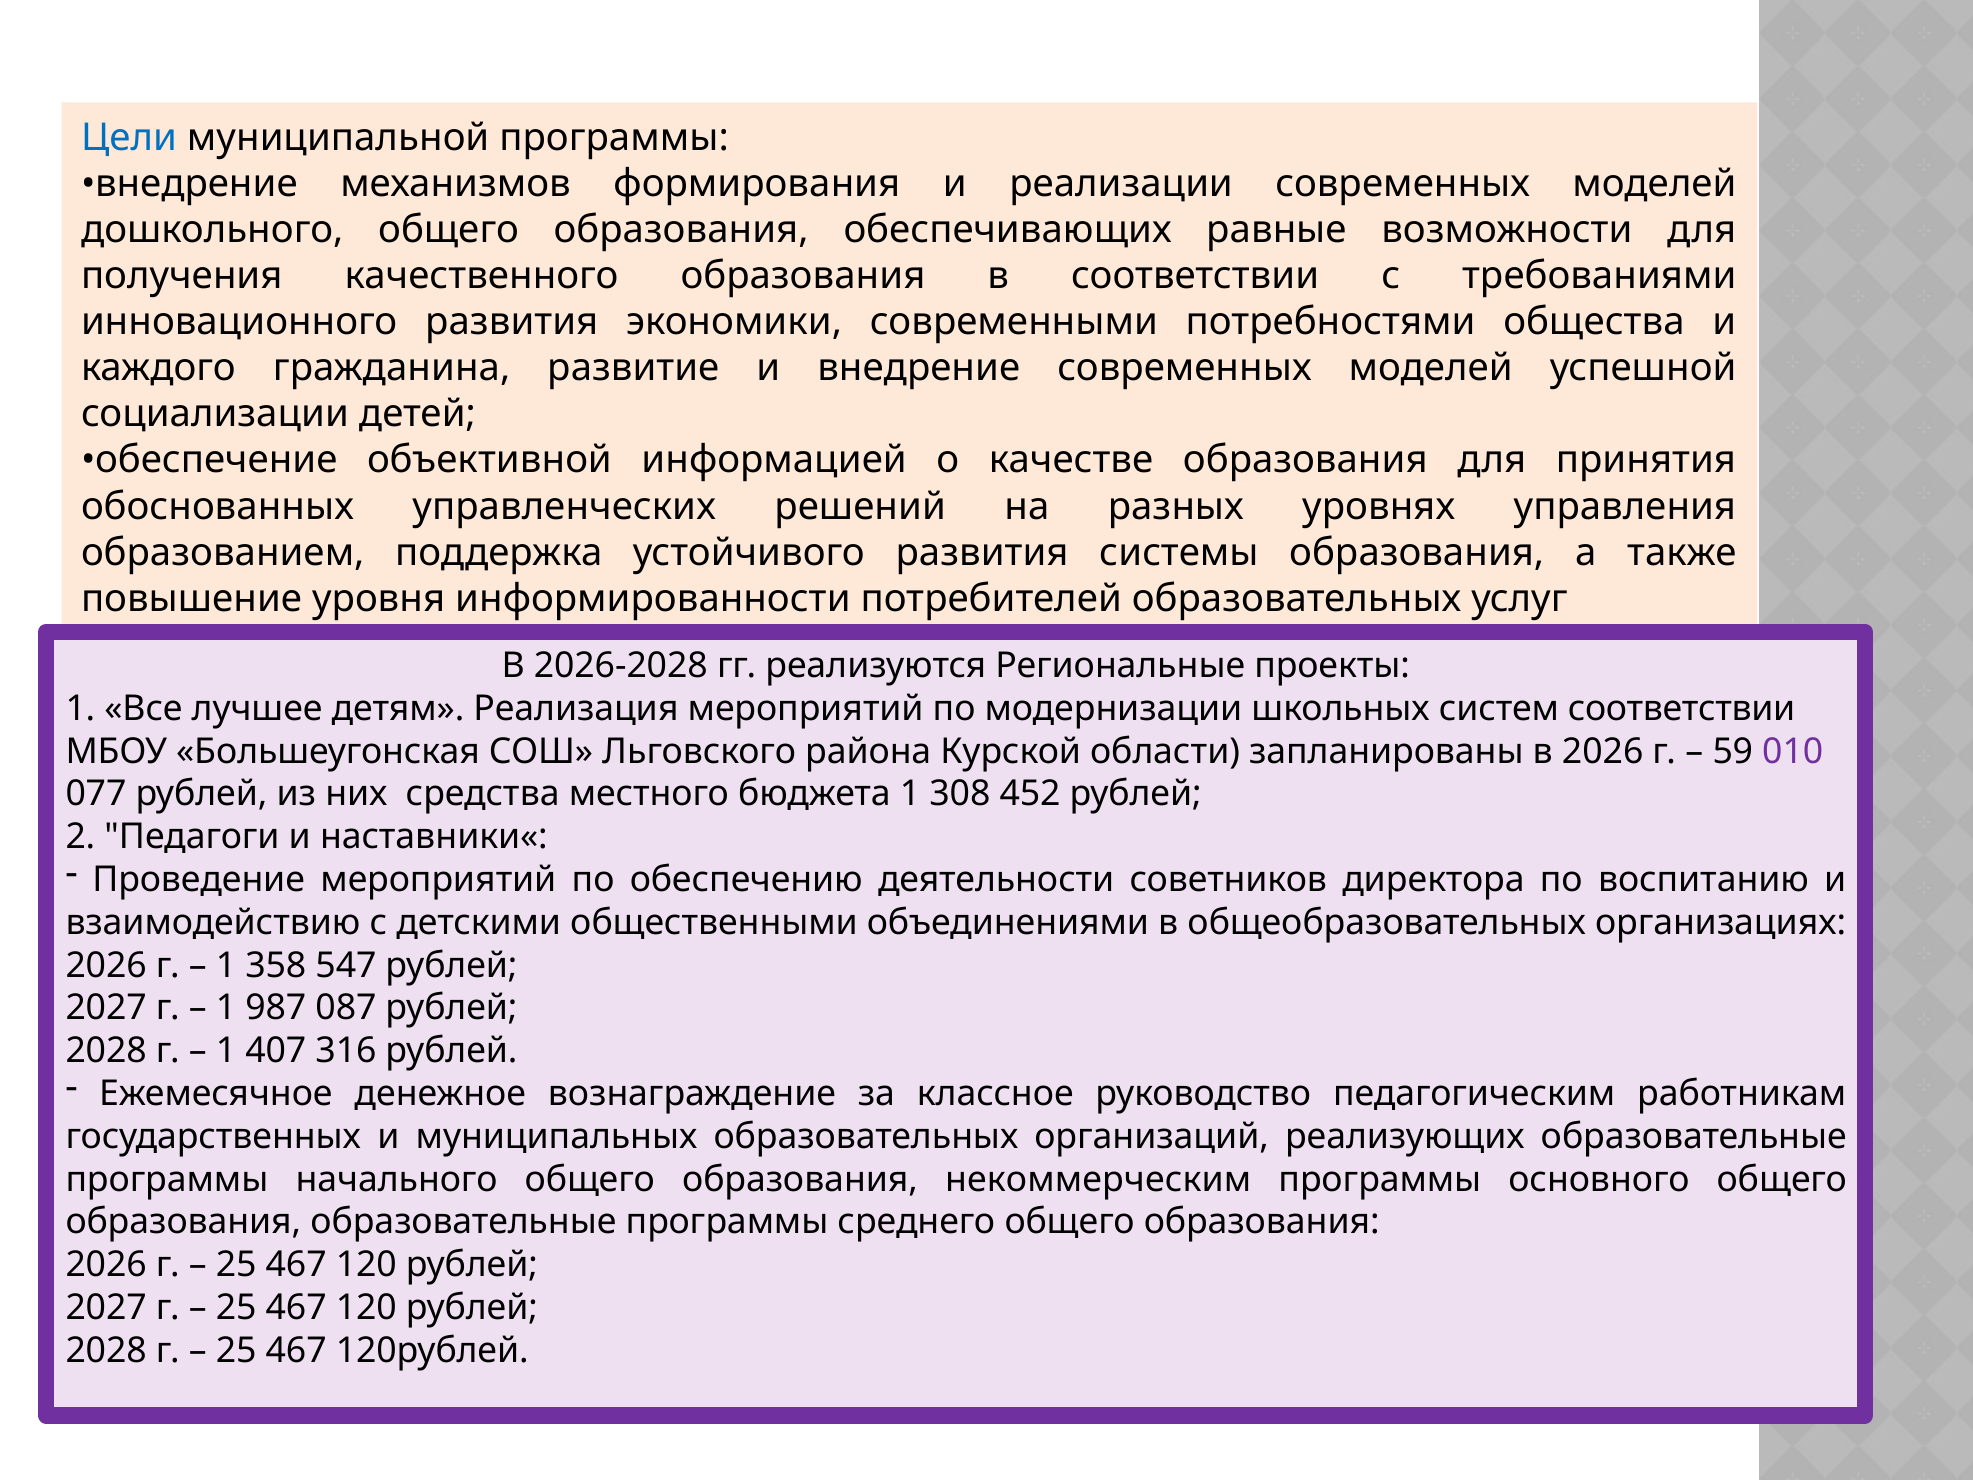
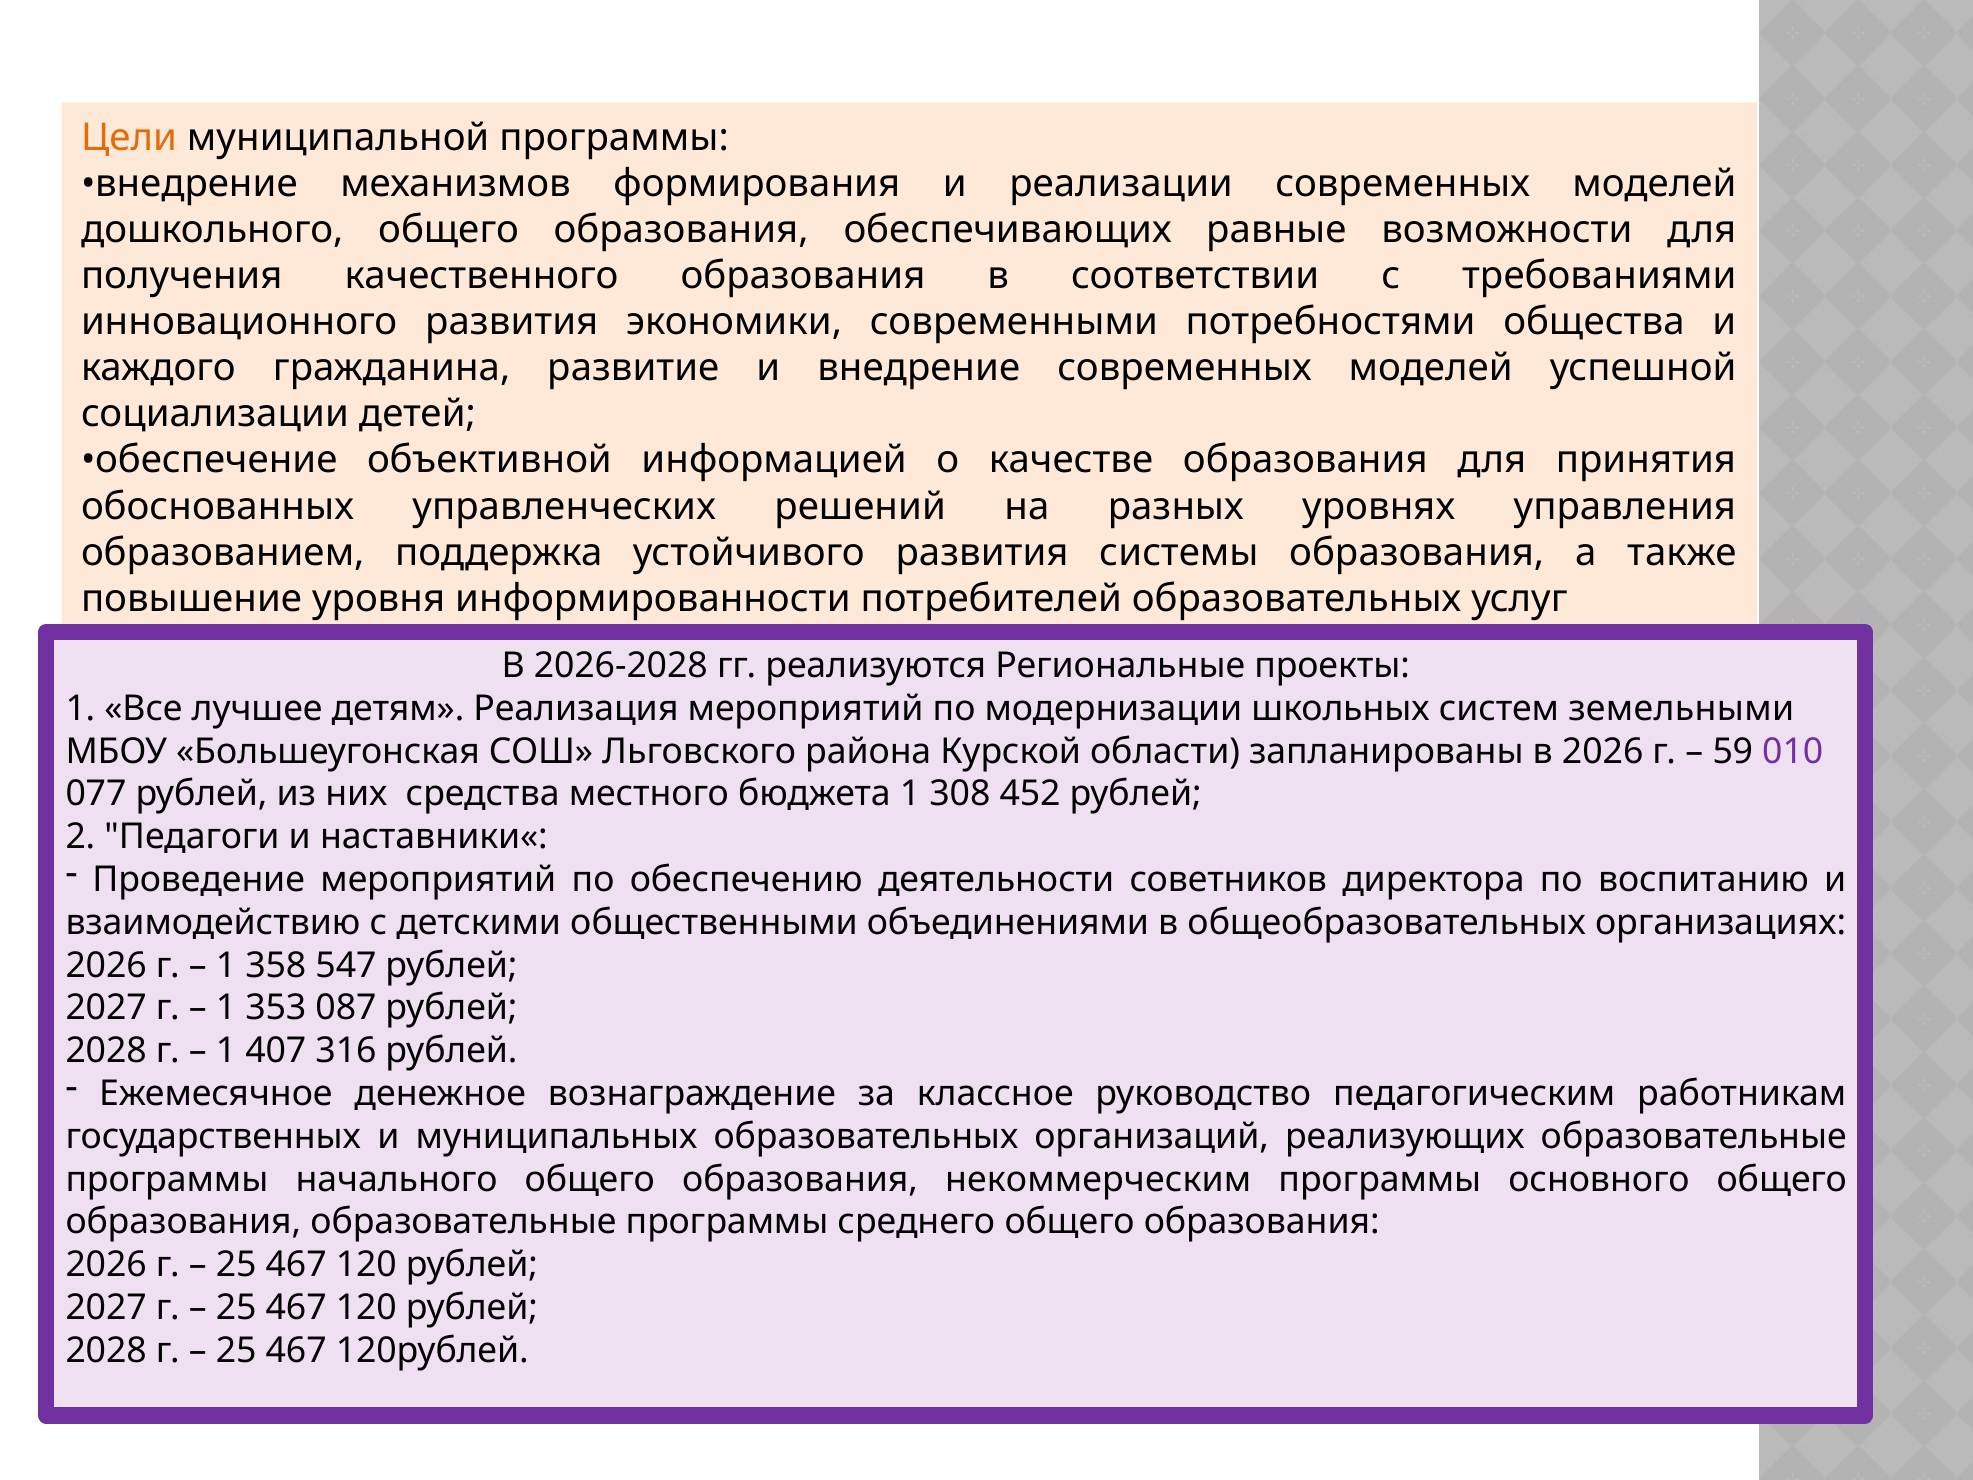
Цели colour: blue -> orange
систем соответствии: соответствии -> земельными
987: 987 -> 353
